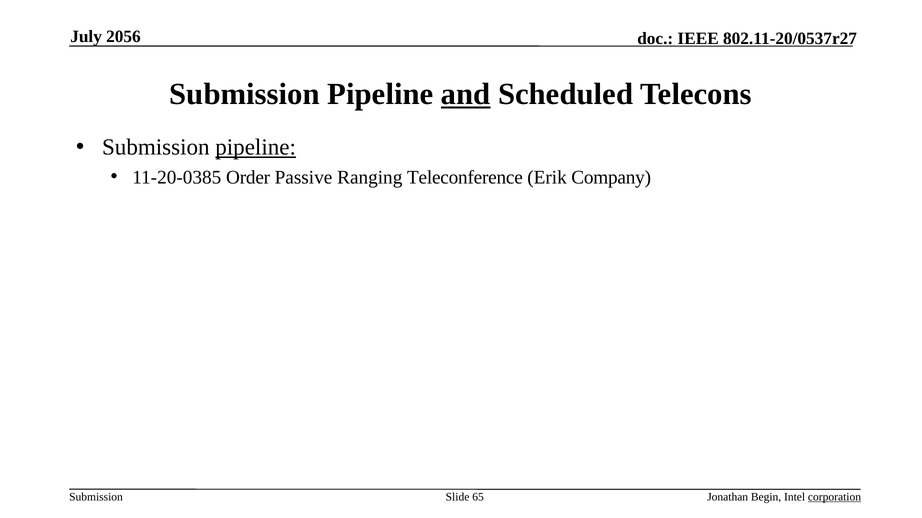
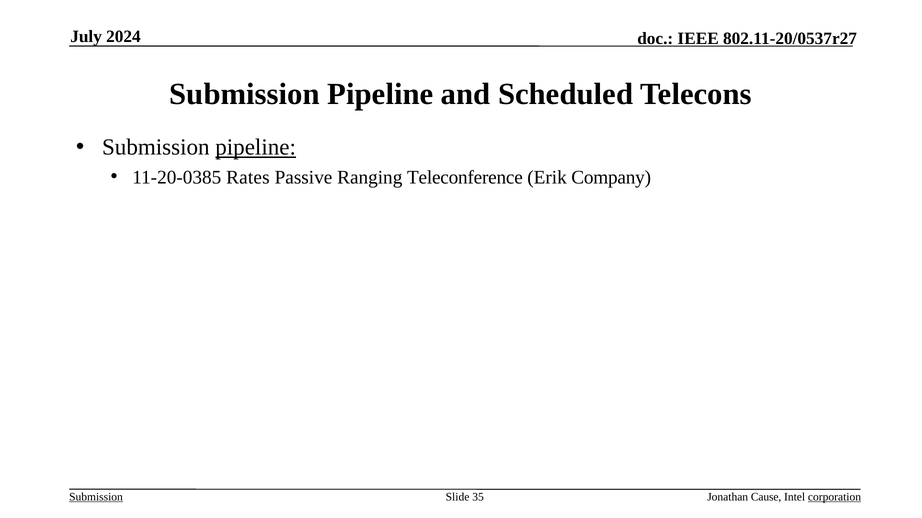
2056: 2056 -> 2024
and underline: present -> none
Order: Order -> Rates
Submission at (96, 497) underline: none -> present
65: 65 -> 35
Begin: Begin -> Cause
